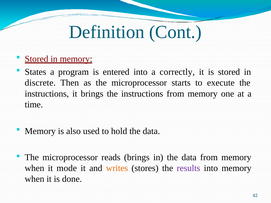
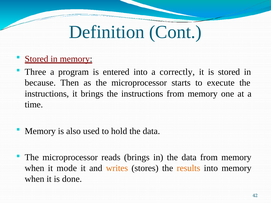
States: States -> Three
discrete: discrete -> because
results colour: purple -> orange
